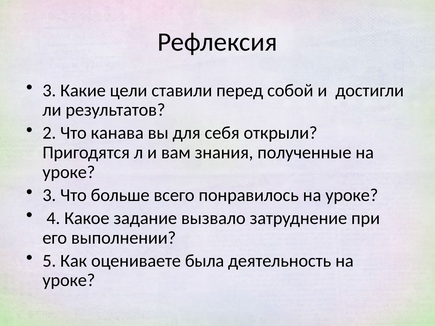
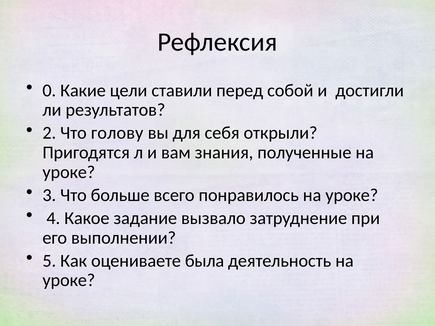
3 at (49, 90): 3 -> 0
канава: канава -> голову
